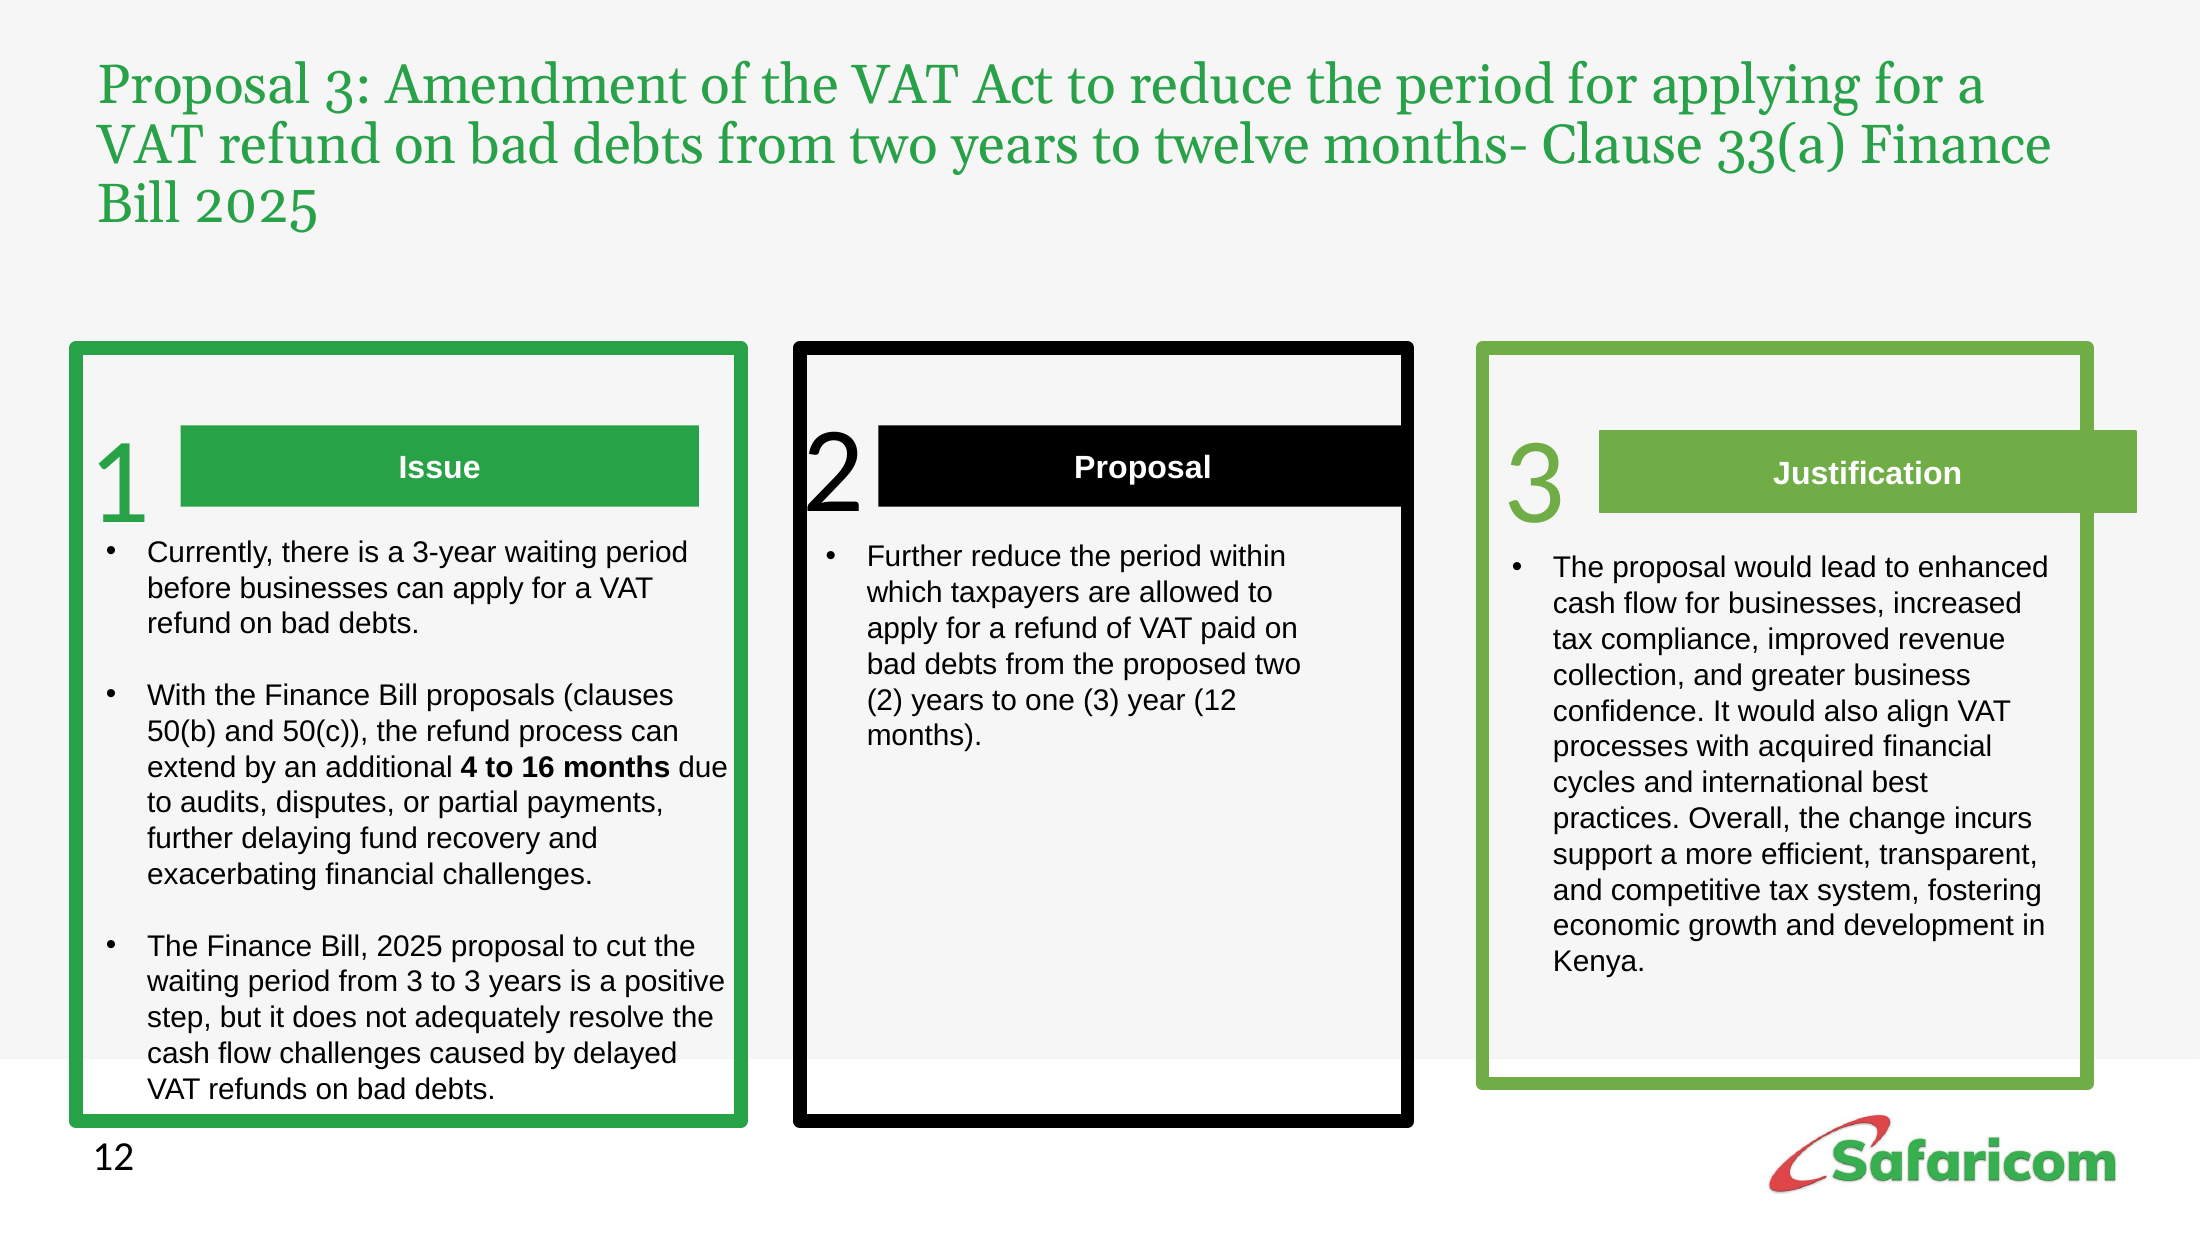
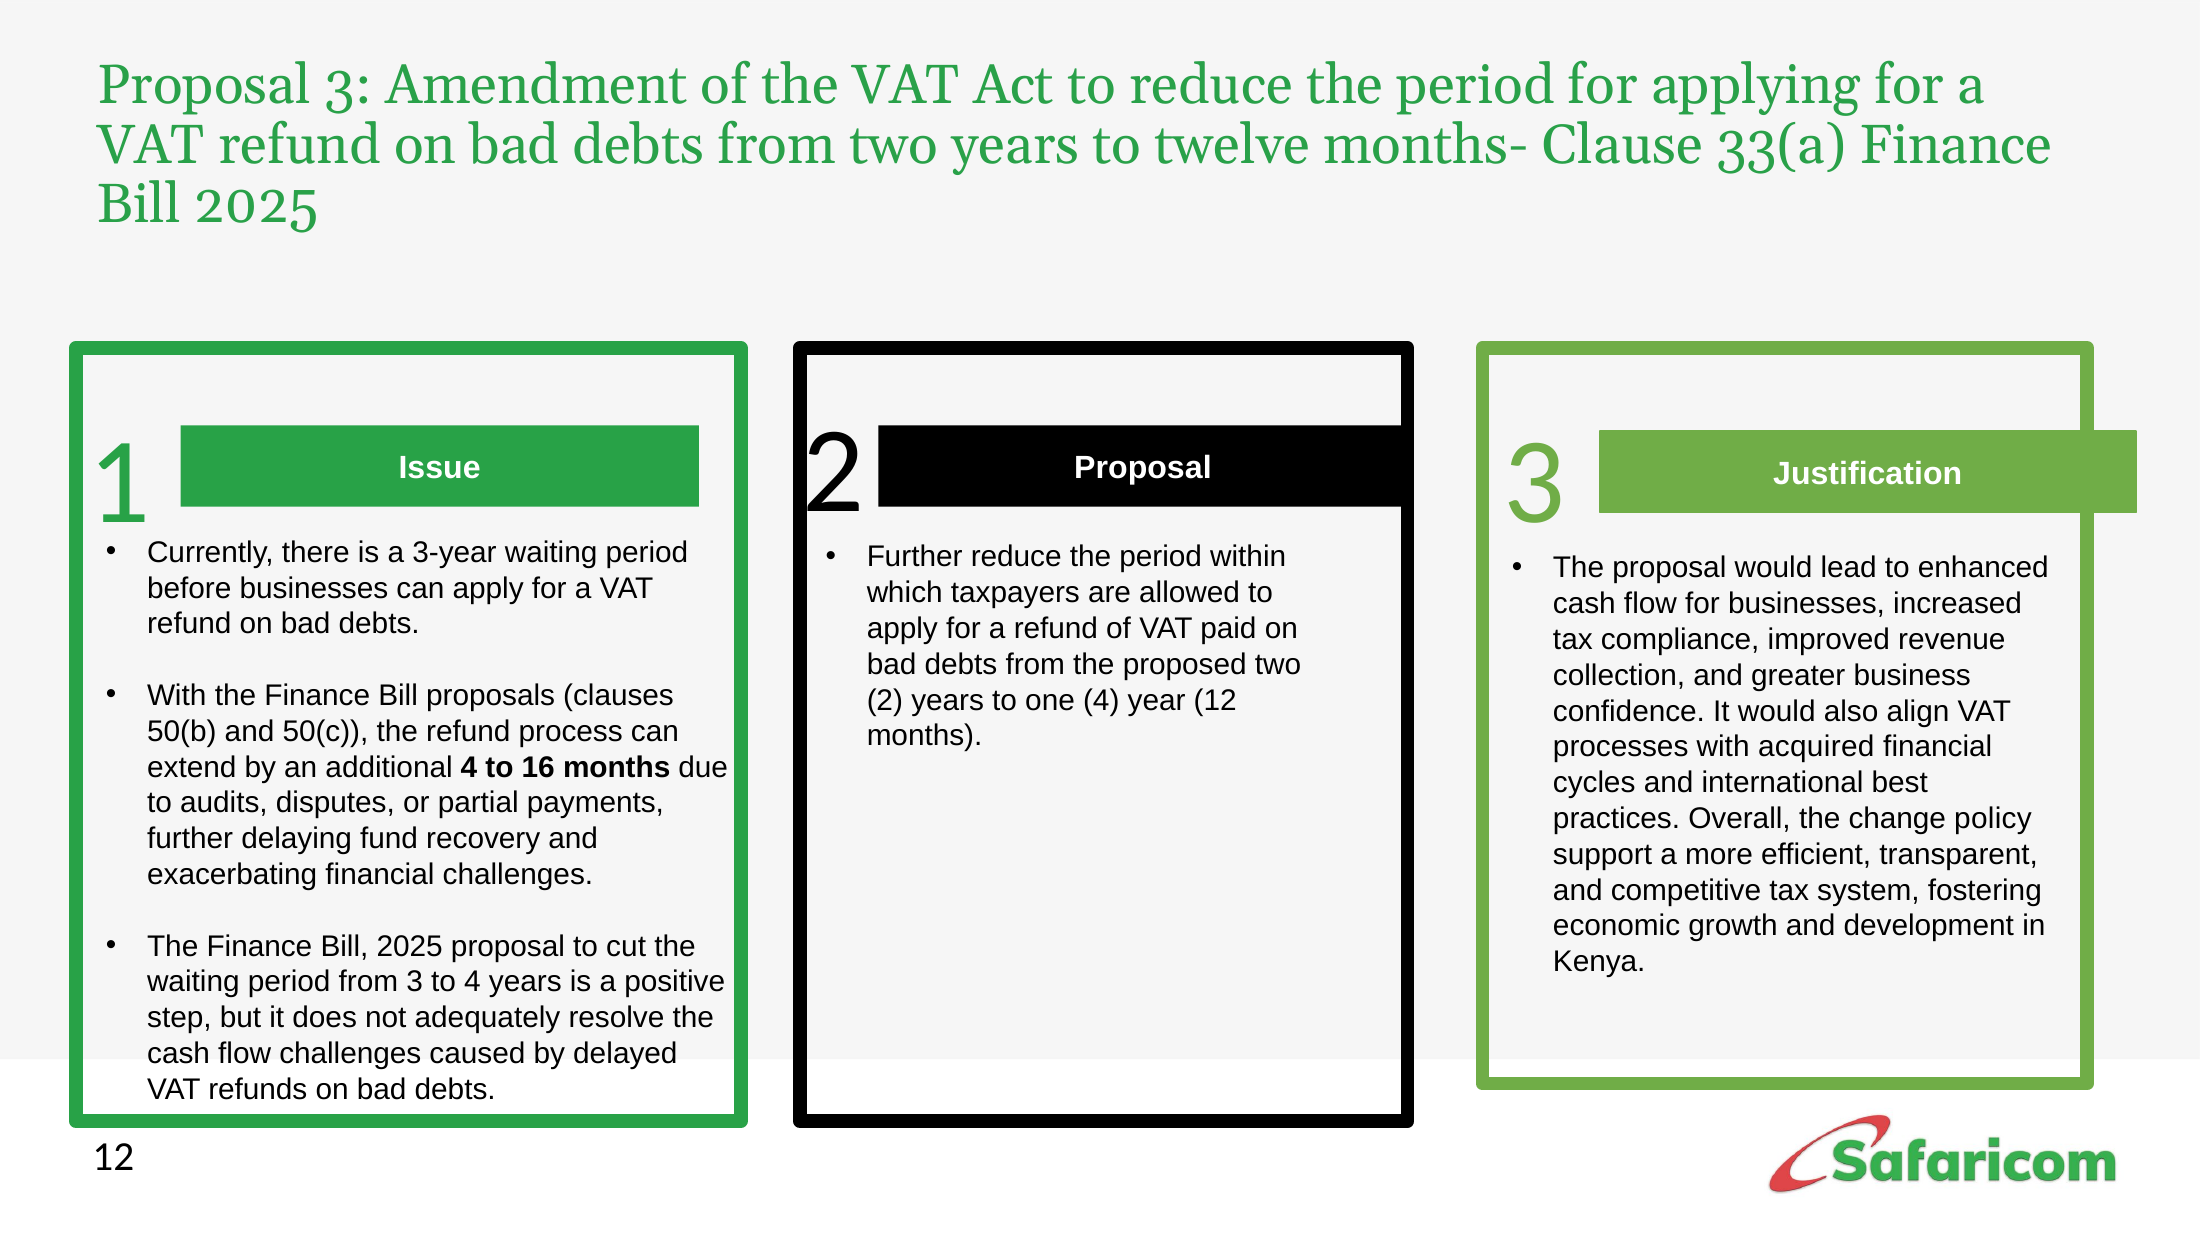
one 3: 3 -> 4
incurs: incurs -> policy
to 3: 3 -> 4
